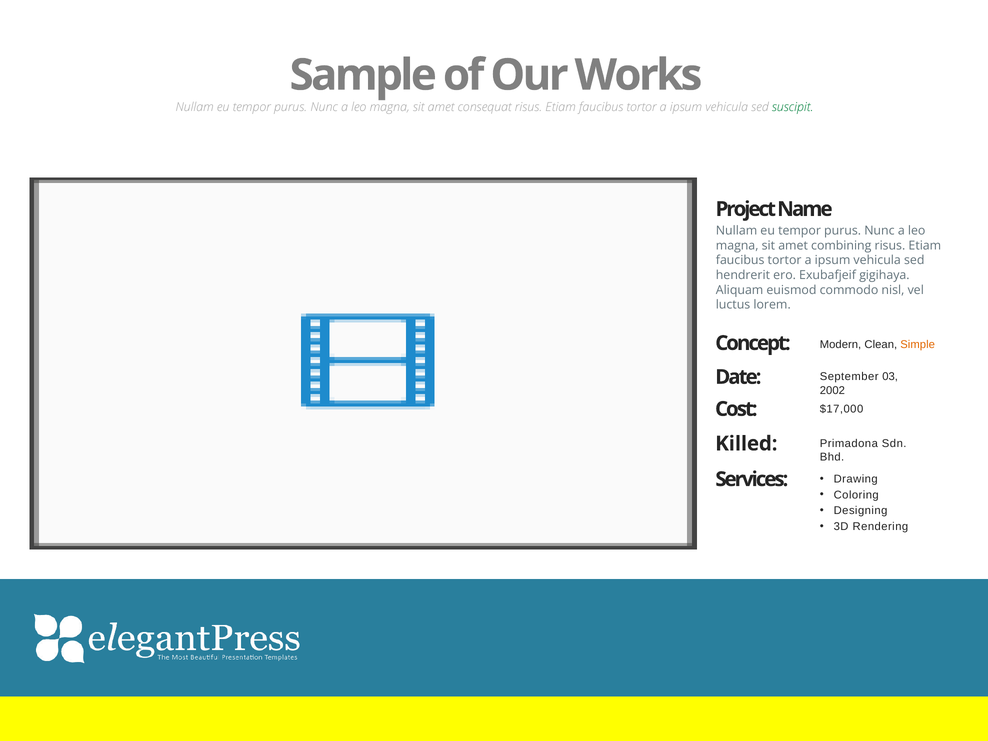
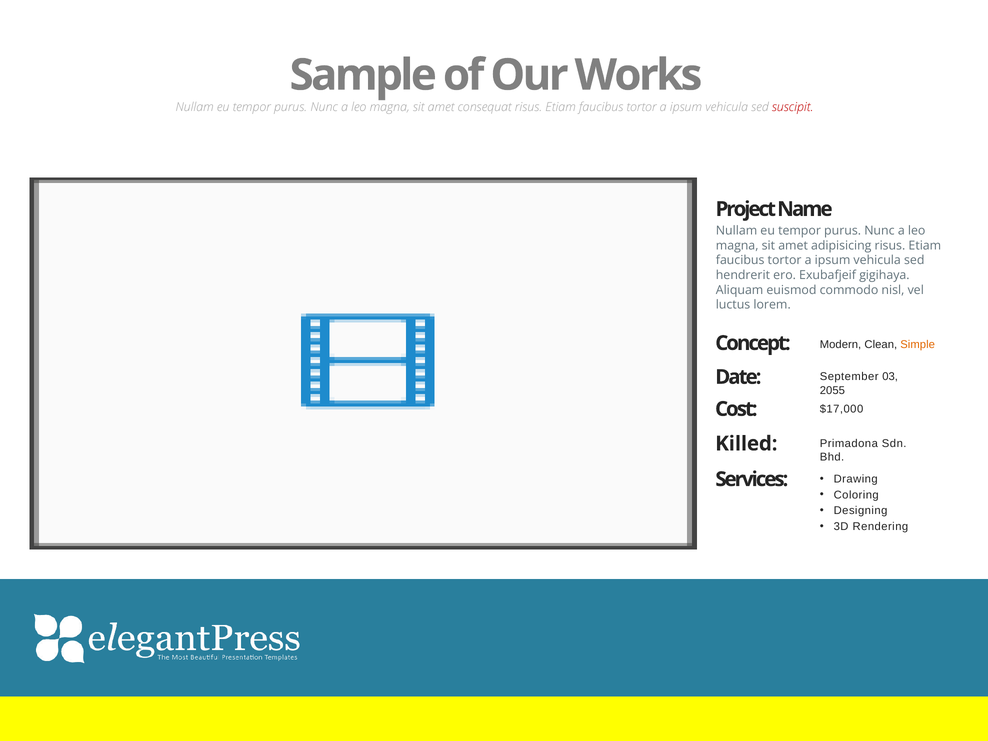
suscipit colour: green -> red
combining: combining -> adipisicing
2002: 2002 -> 2055
